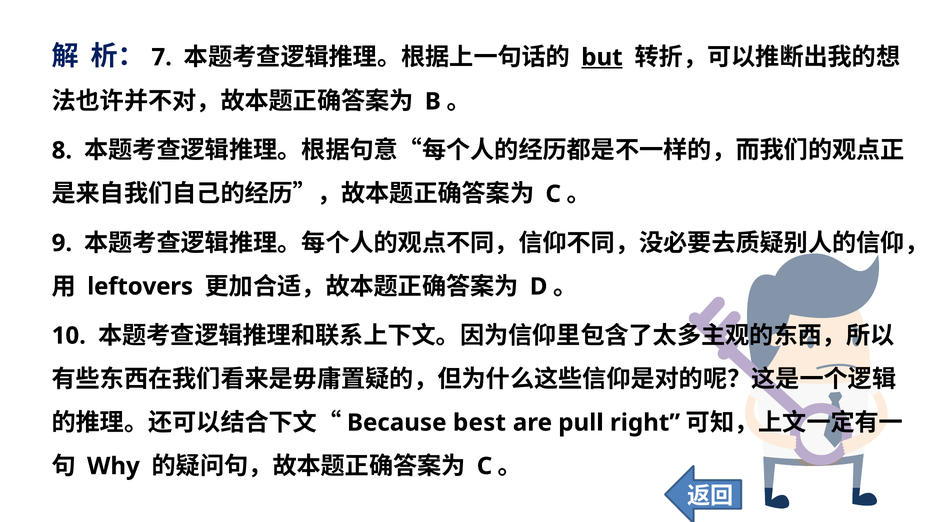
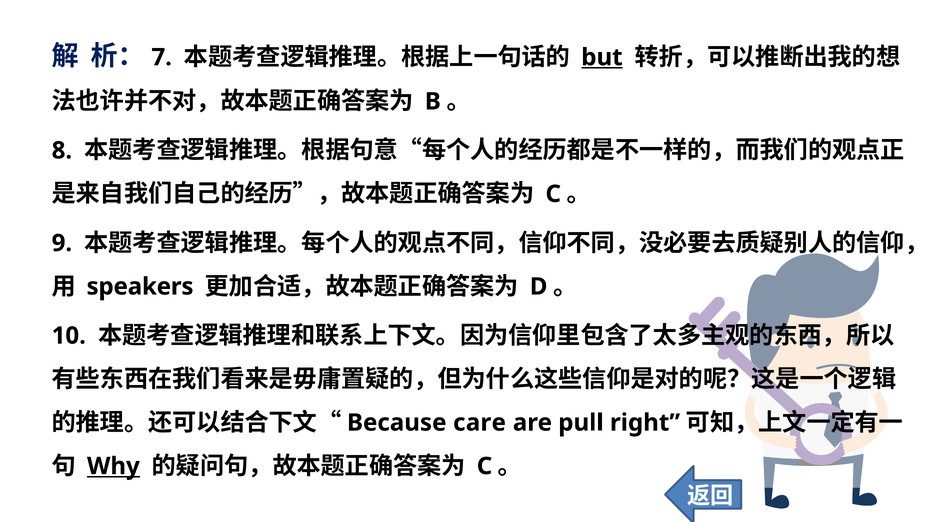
leftovers: leftovers -> speakers
best: best -> care
Why underline: none -> present
